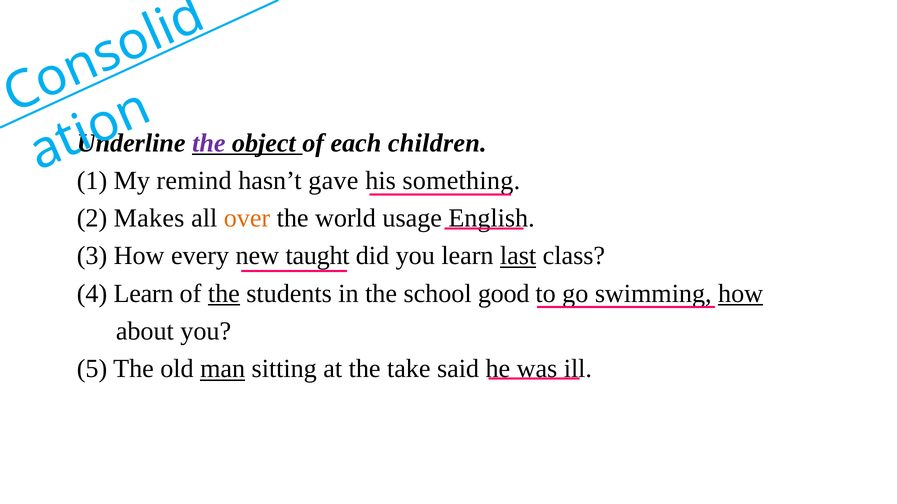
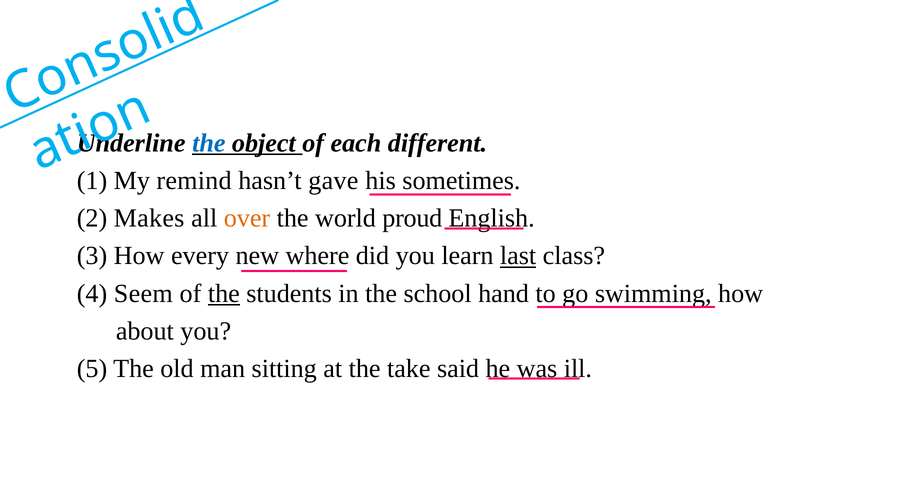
the at (209, 143) colour: purple -> blue
children: children -> different
something: something -> sometimes
usage: usage -> proud
taught: taught -> where
4 Learn: Learn -> Seem
good: good -> hand
how at (741, 294) underline: present -> none
man underline: present -> none
